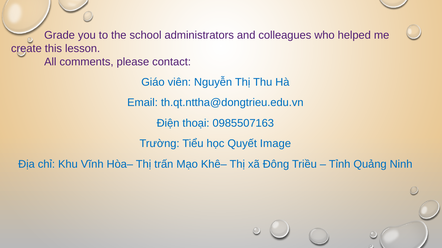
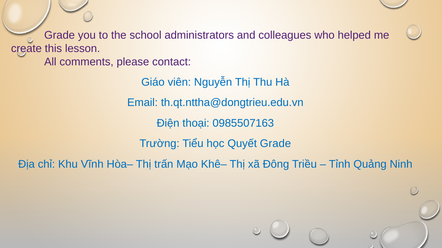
Quyết Image: Image -> Grade
